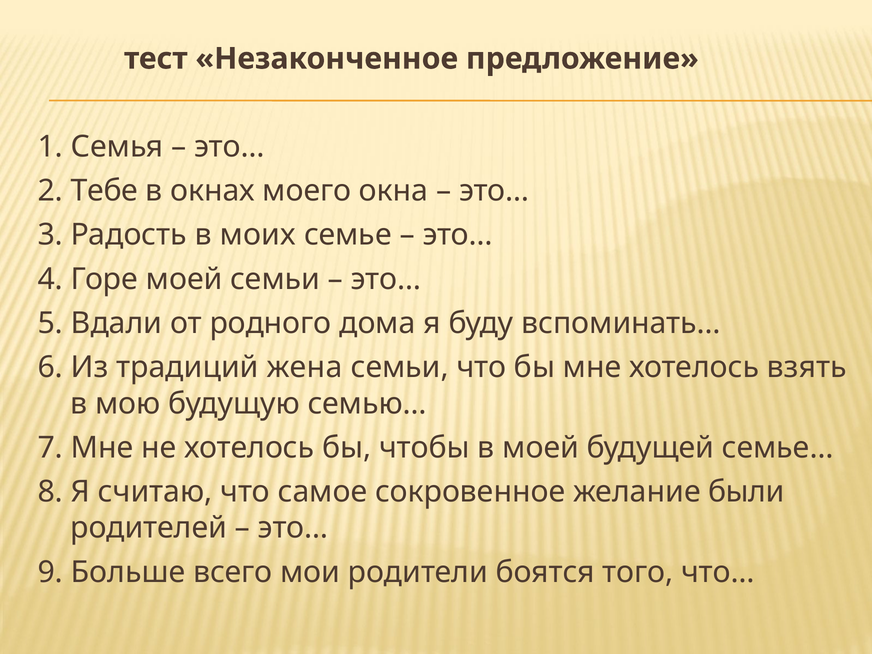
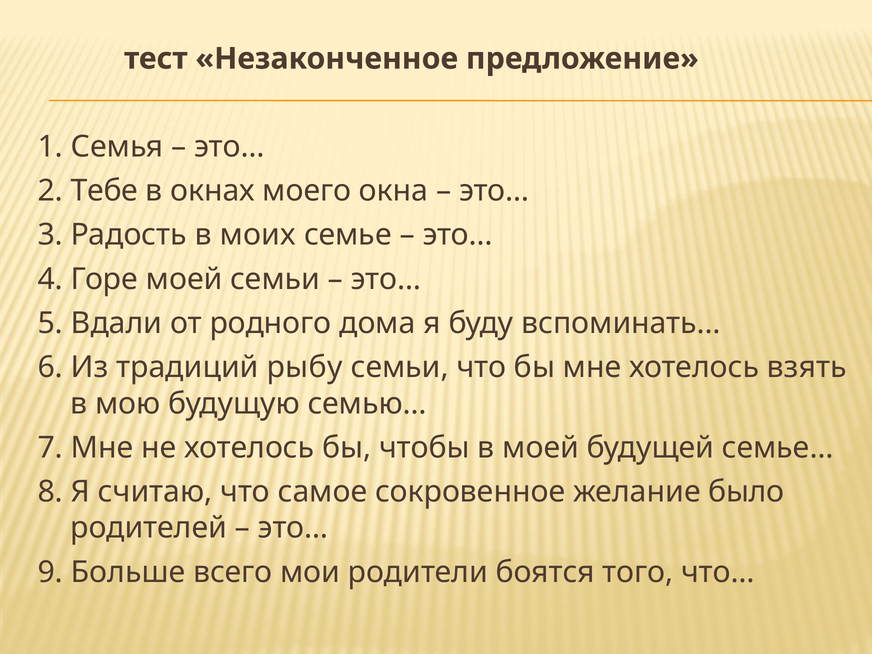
жена: жена -> рыбу
были: были -> было
